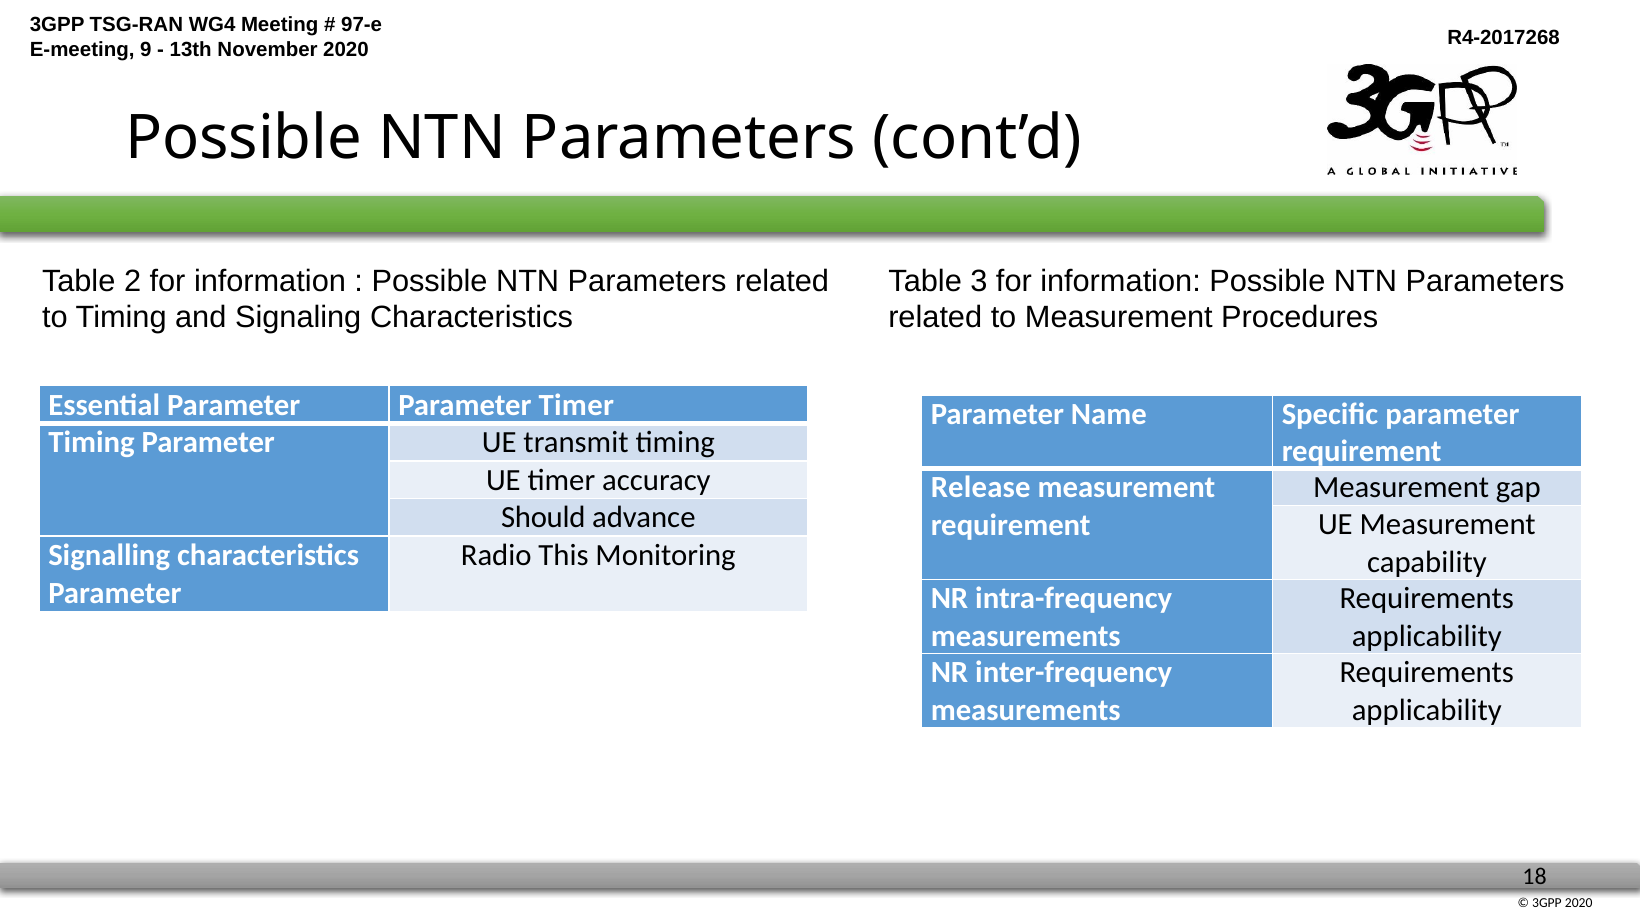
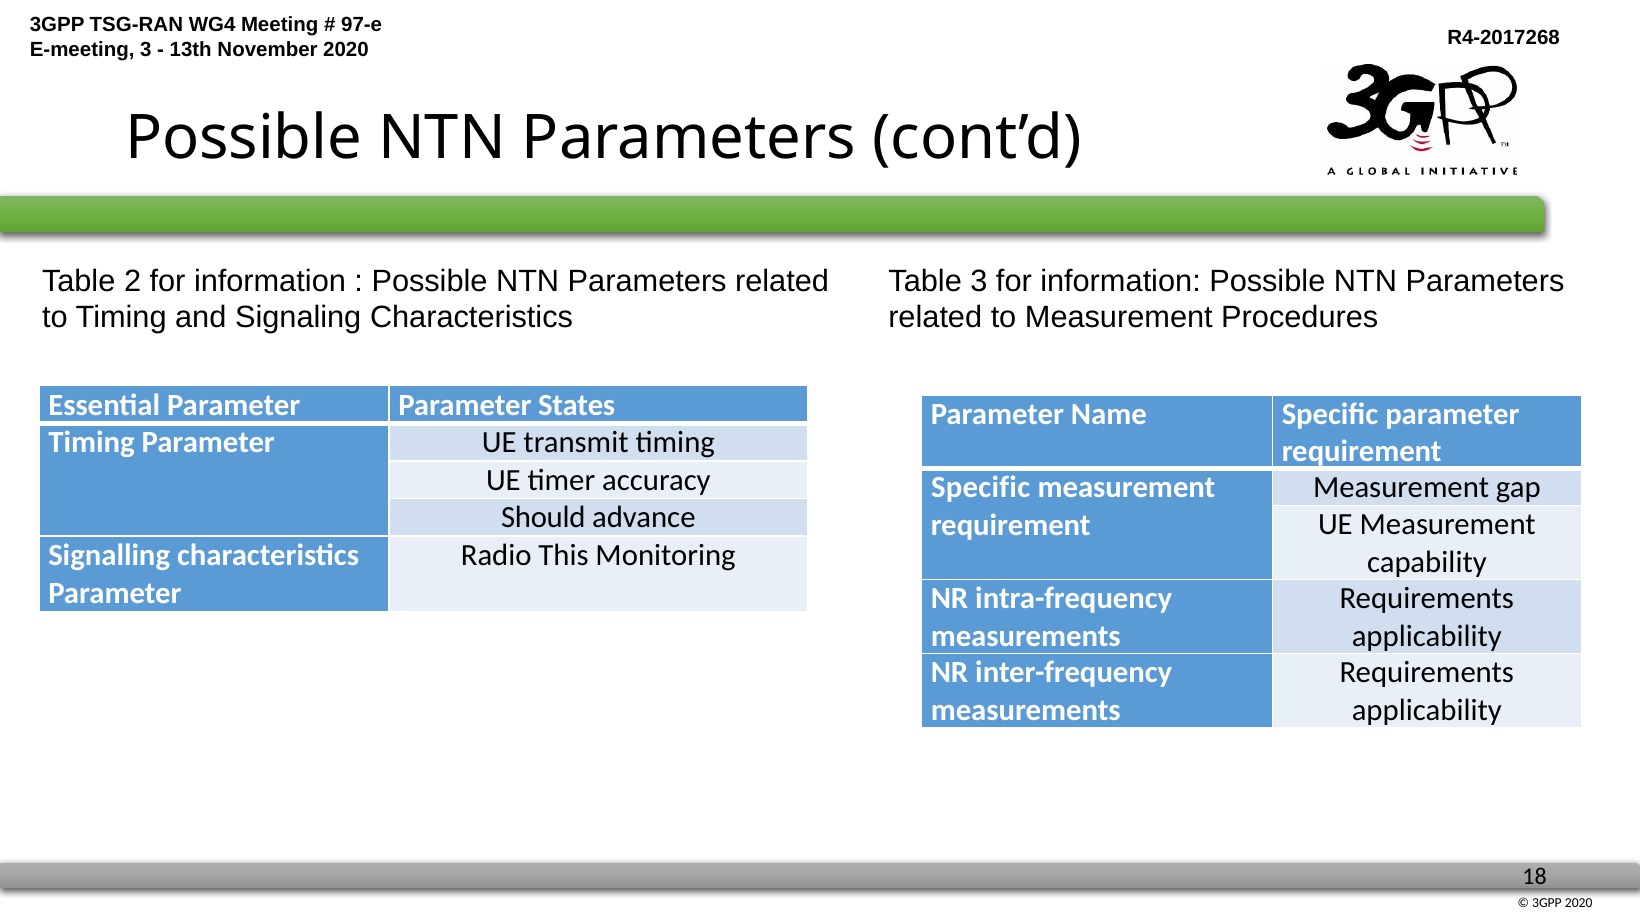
9 at (146, 49): 9 -> 3
Parameter Timer: Timer -> States
Release at (981, 488): Release -> Specific
